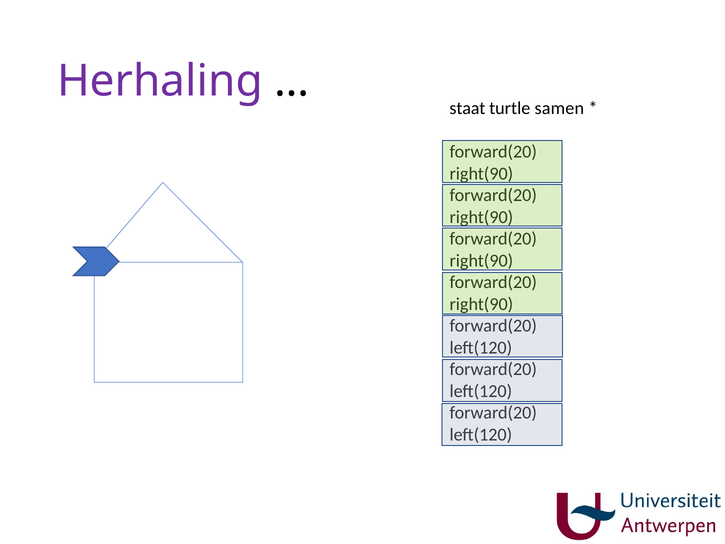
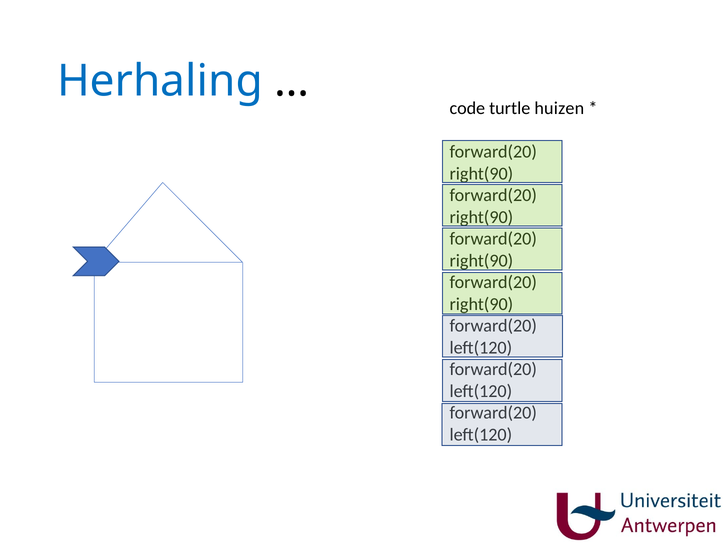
Herhaling colour: purple -> blue
staat: staat -> code
samen: samen -> huizen
